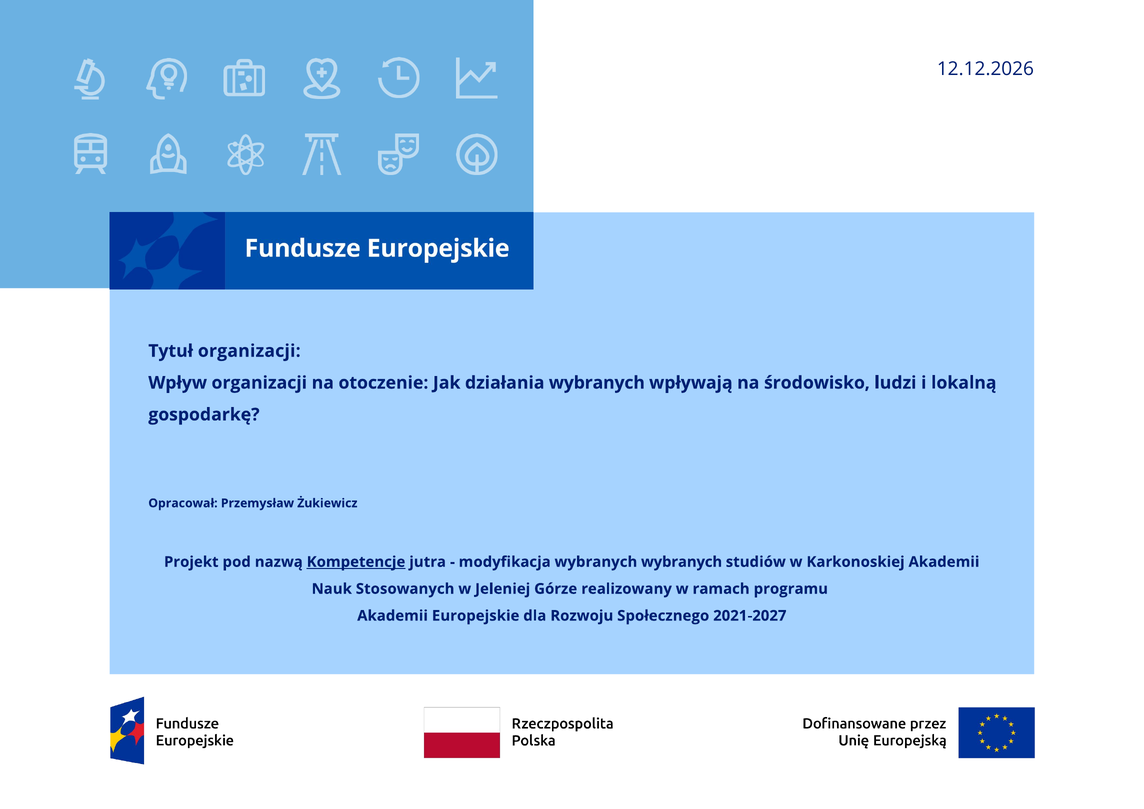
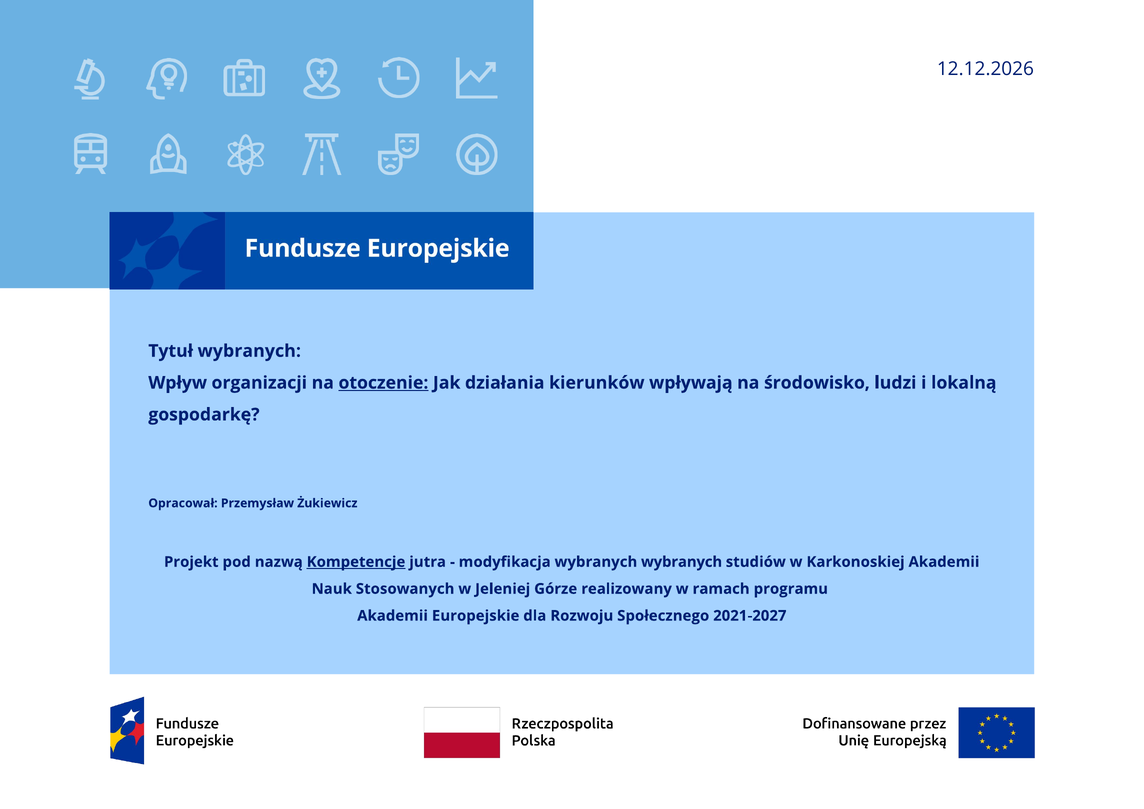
Tytuł organizacji: organizacji -> wybranych
otoczenie underline: none -> present
działania wybranych: wybranych -> kierunków
